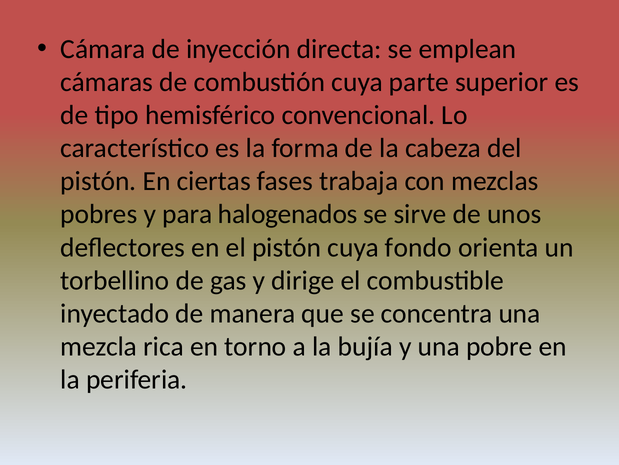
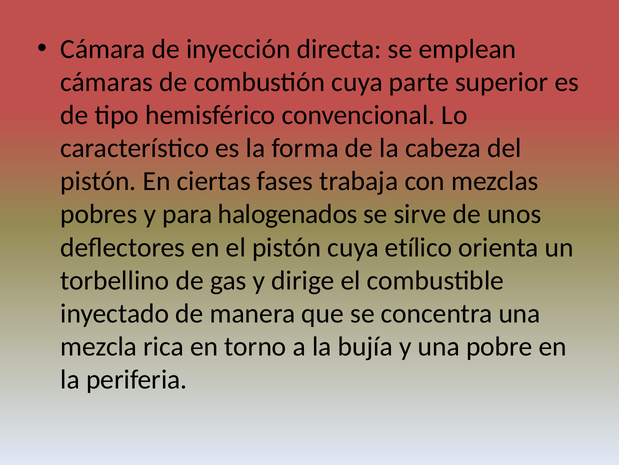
fondo: fondo -> etílico
